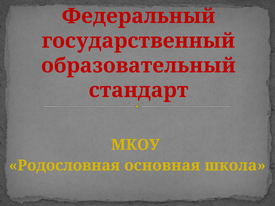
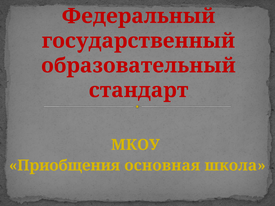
Родословная: Родословная -> Приобщения
